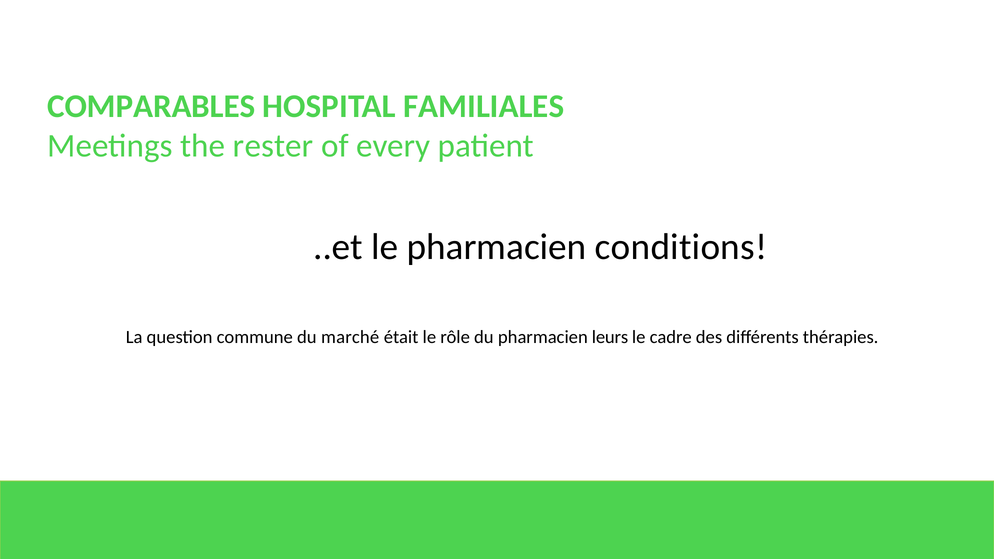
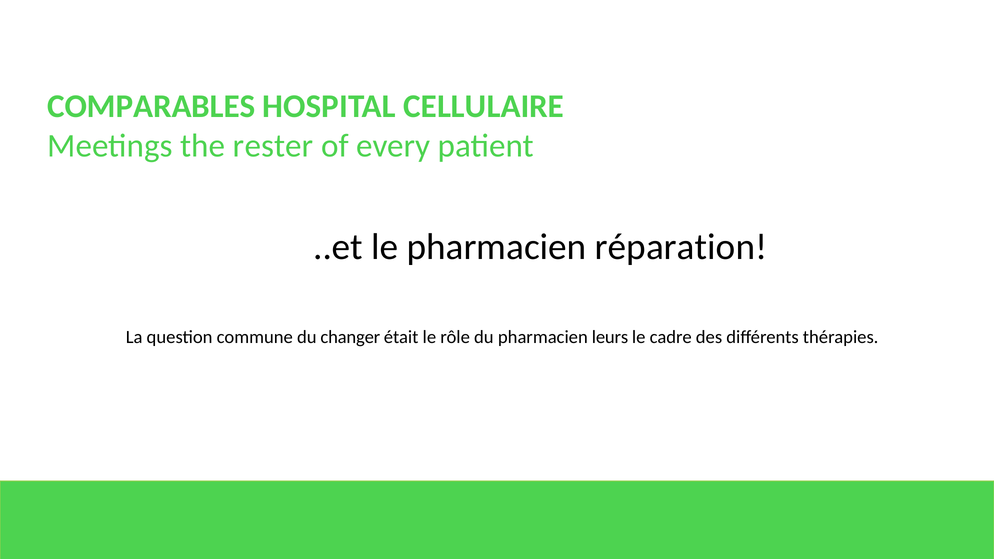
FAMILIALES: FAMILIALES -> CELLULAIRE
conditions: conditions -> réparation
marché: marché -> changer
